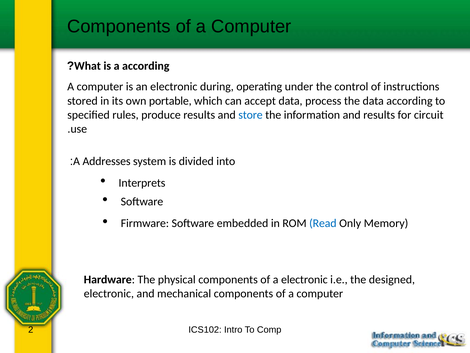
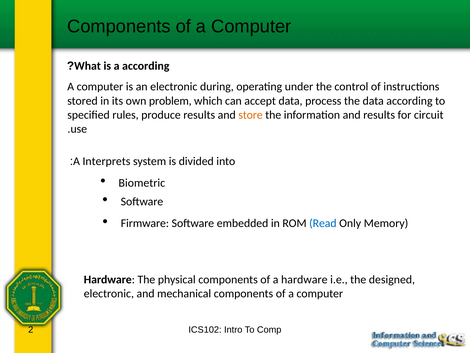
portable: portable -> problem
store colour: blue -> orange
Addresses: Addresses -> Interprets
Interprets: Interprets -> Biometric
a electronic: electronic -> hardware
